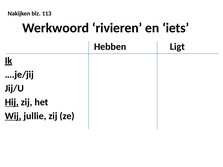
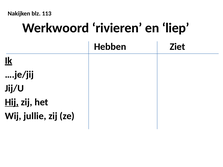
iets: iets -> liep
Ligt: Ligt -> Ziet
Wij underline: present -> none
